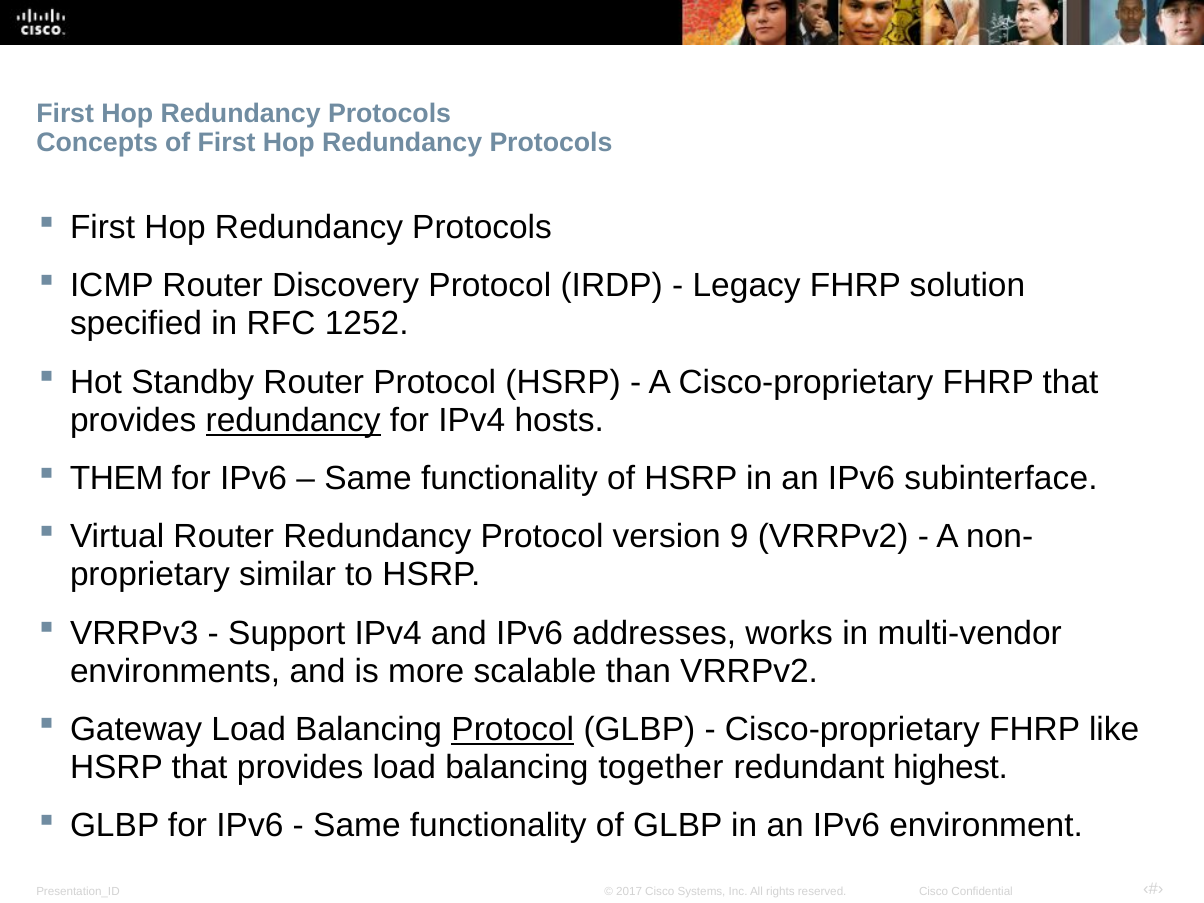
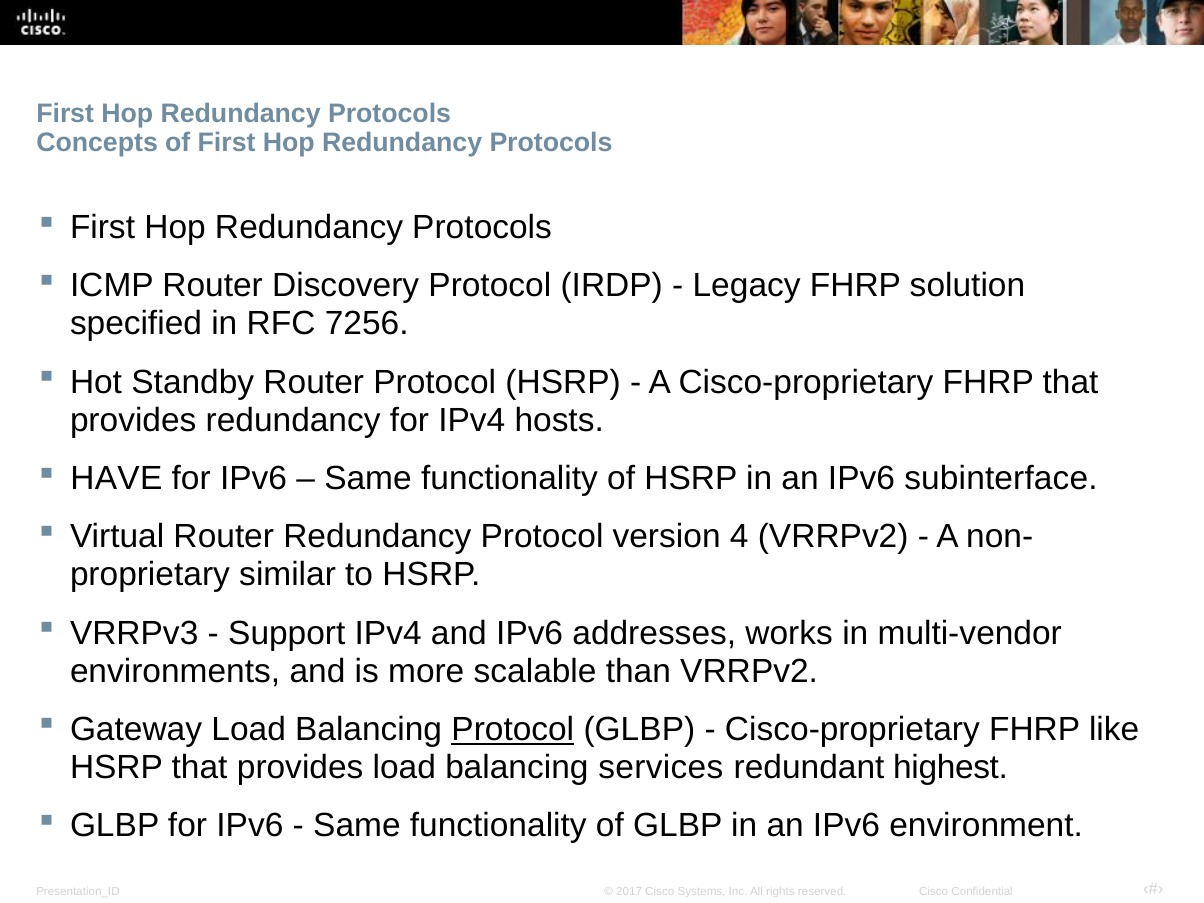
1252: 1252 -> 7256
redundancy at (293, 420) underline: present -> none
THEM: THEM -> HAVE
9: 9 -> 4
together: together -> services
